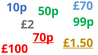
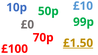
£70: £70 -> £10
£2: £2 -> £0
70p underline: present -> none
